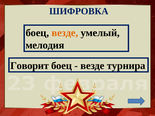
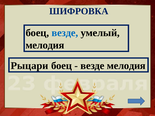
везде at (65, 33) colour: orange -> blue
Говорит: Говорит -> Рыцари
везде турнира: турнира -> мелодия
